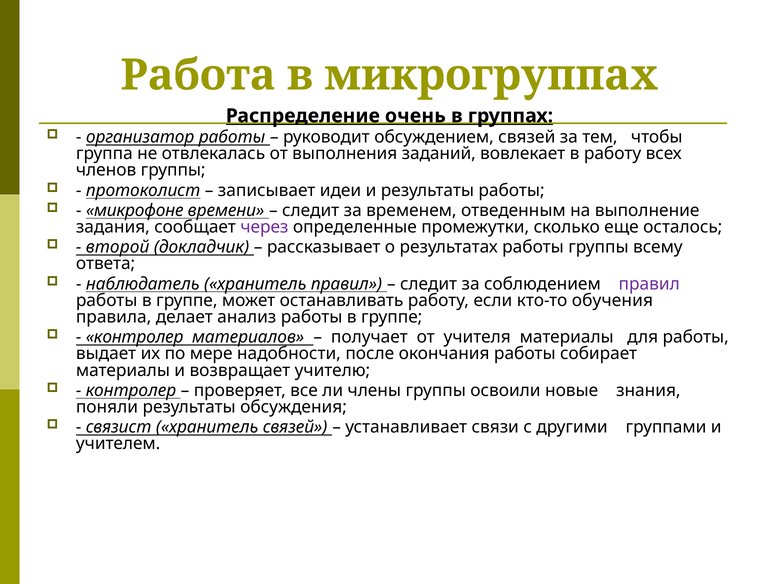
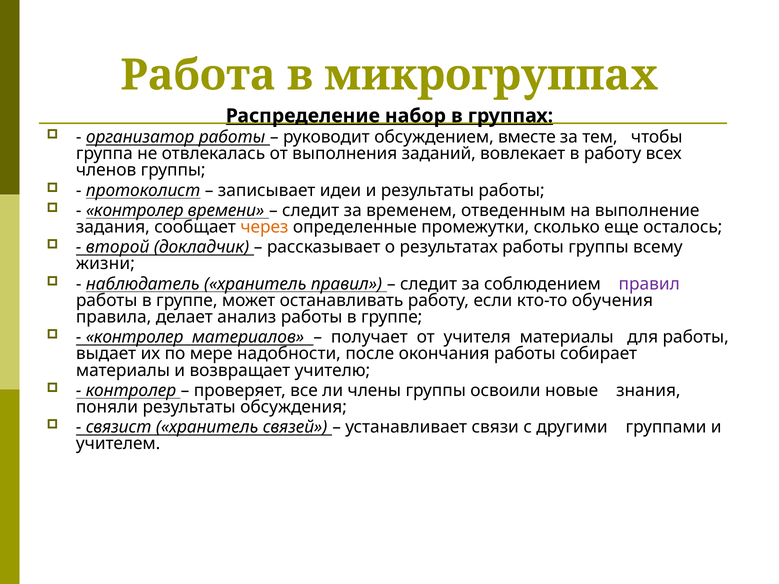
очень: очень -> набор
обсуждением связей: связей -> вместе
микрофоне at (135, 211): микрофоне -> контролер
через colour: purple -> orange
ответа: ответа -> жизни
